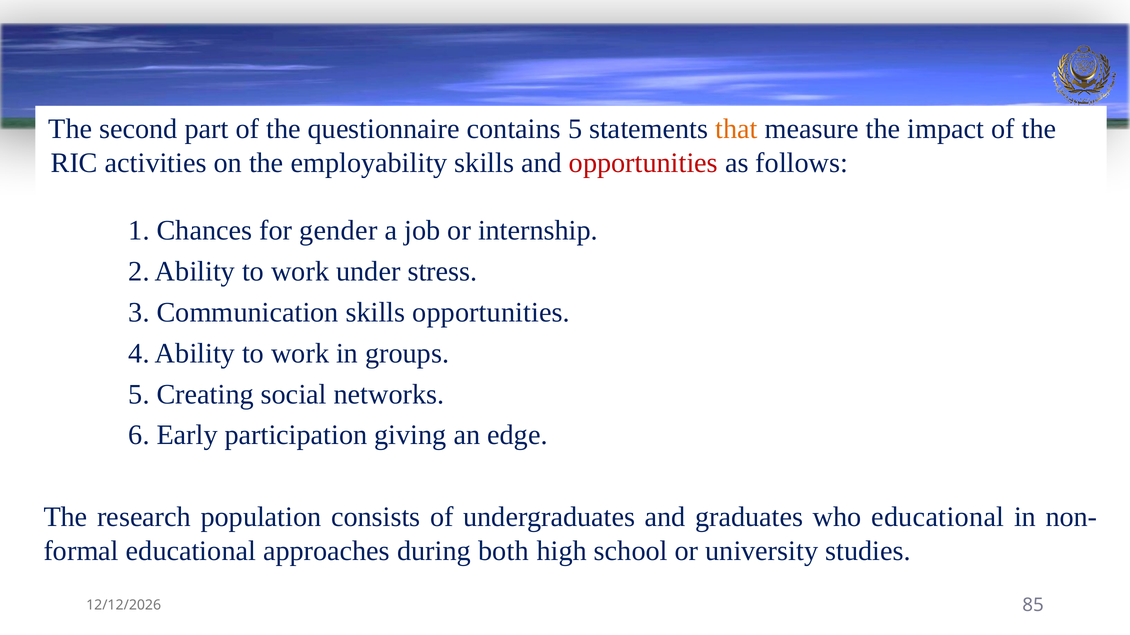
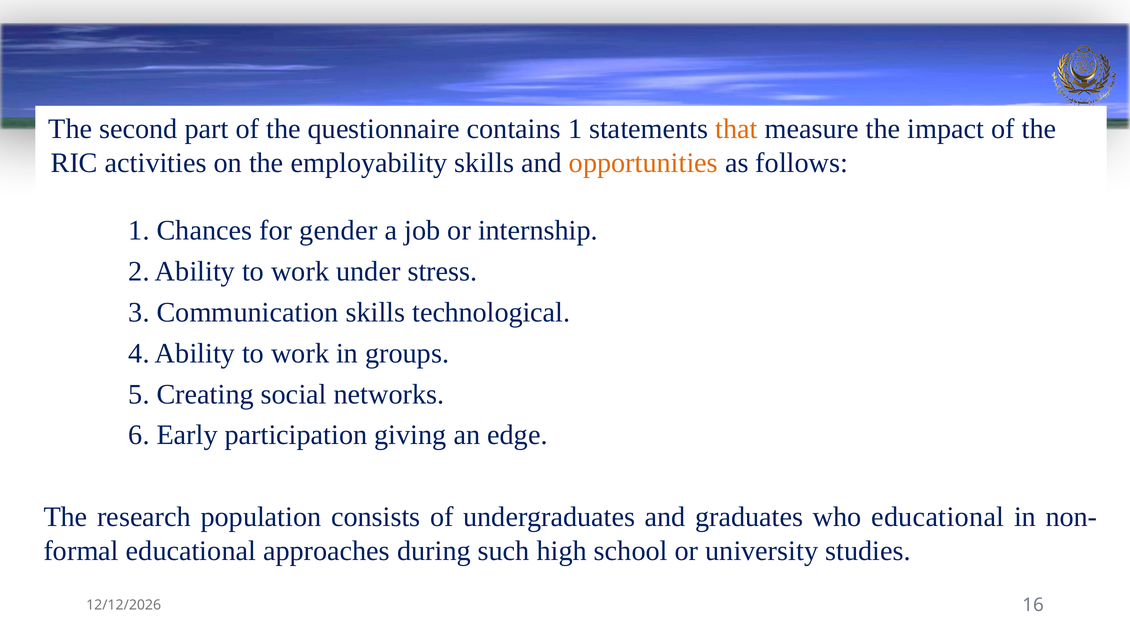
contains 5: 5 -> 1
opportunities at (643, 163) colour: red -> orange
skills opportunities: opportunities -> technological
both: both -> such
85: 85 -> 16
